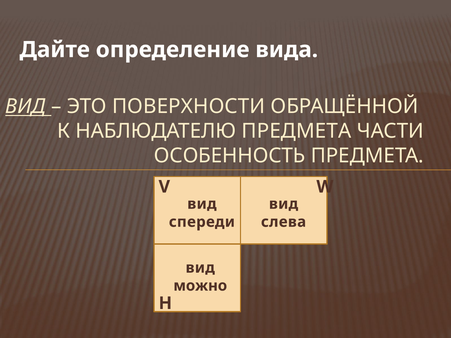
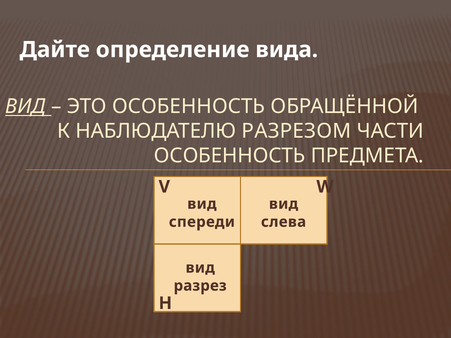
ЭТО ПОВЕРХНОСТИ: ПОВЕРХНОСТИ -> ОСОБЕННОСТЬ
НАБЛЮДАТЕЛЮ ПРЕДМЕТА: ПРЕДМЕТА -> РАЗРЕЗОМ
можно: можно -> разрез
